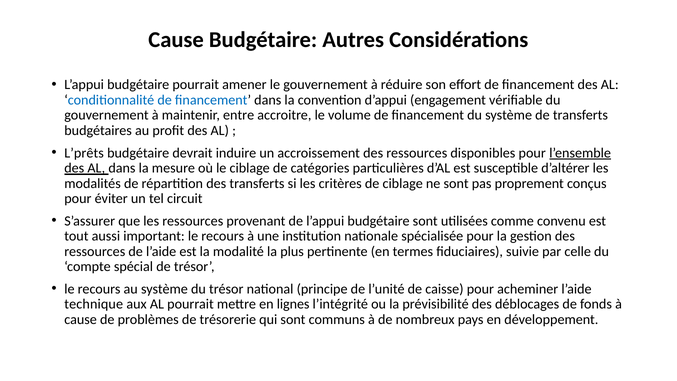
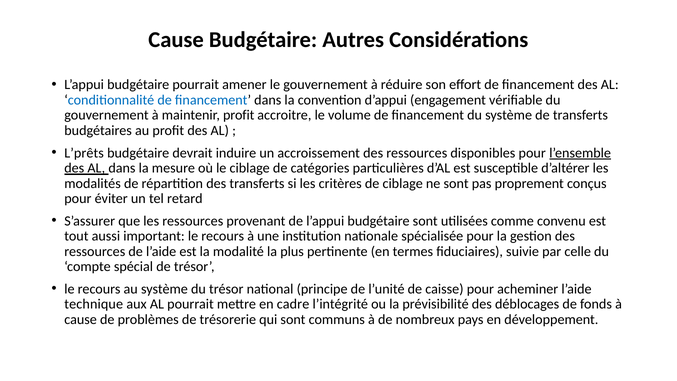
maintenir entre: entre -> profit
circuit: circuit -> retard
lignes: lignes -> cadre
